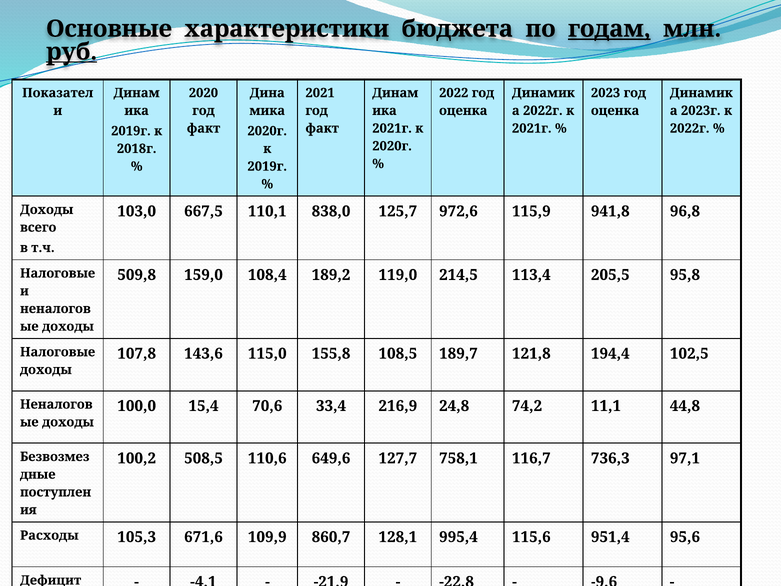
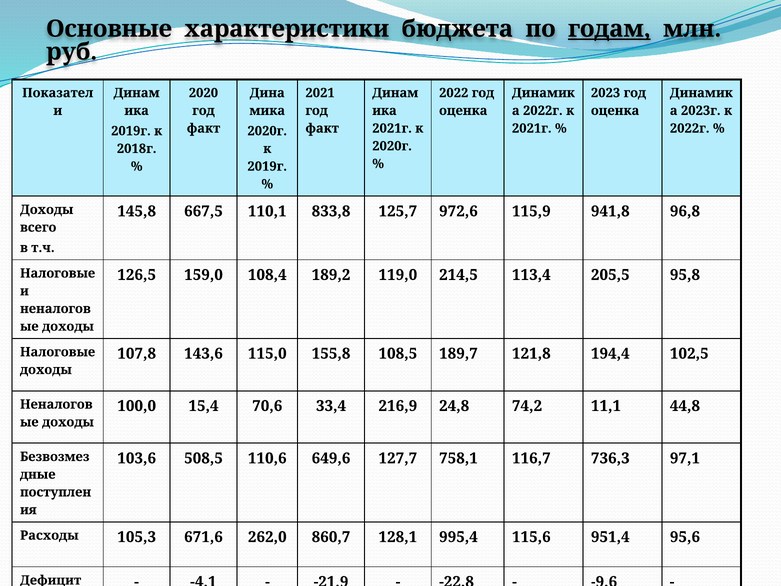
руб underline: present -> none
103,0: 103,0 -> 145,8
838,0: 838,0 -> 833,8
509,8: 509,8 -> 126,5
100,2: 100,2 -> 103,6
109,9: 109,9 -> 262,0
